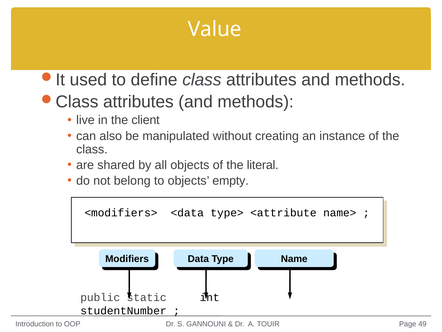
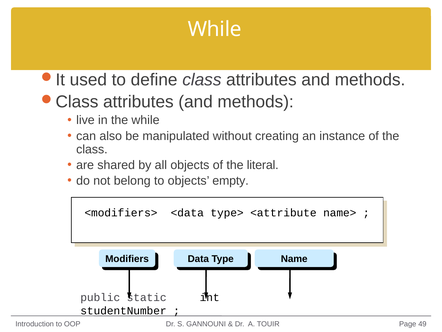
Value at (215, 29): Value -> While
the client: client -> while
